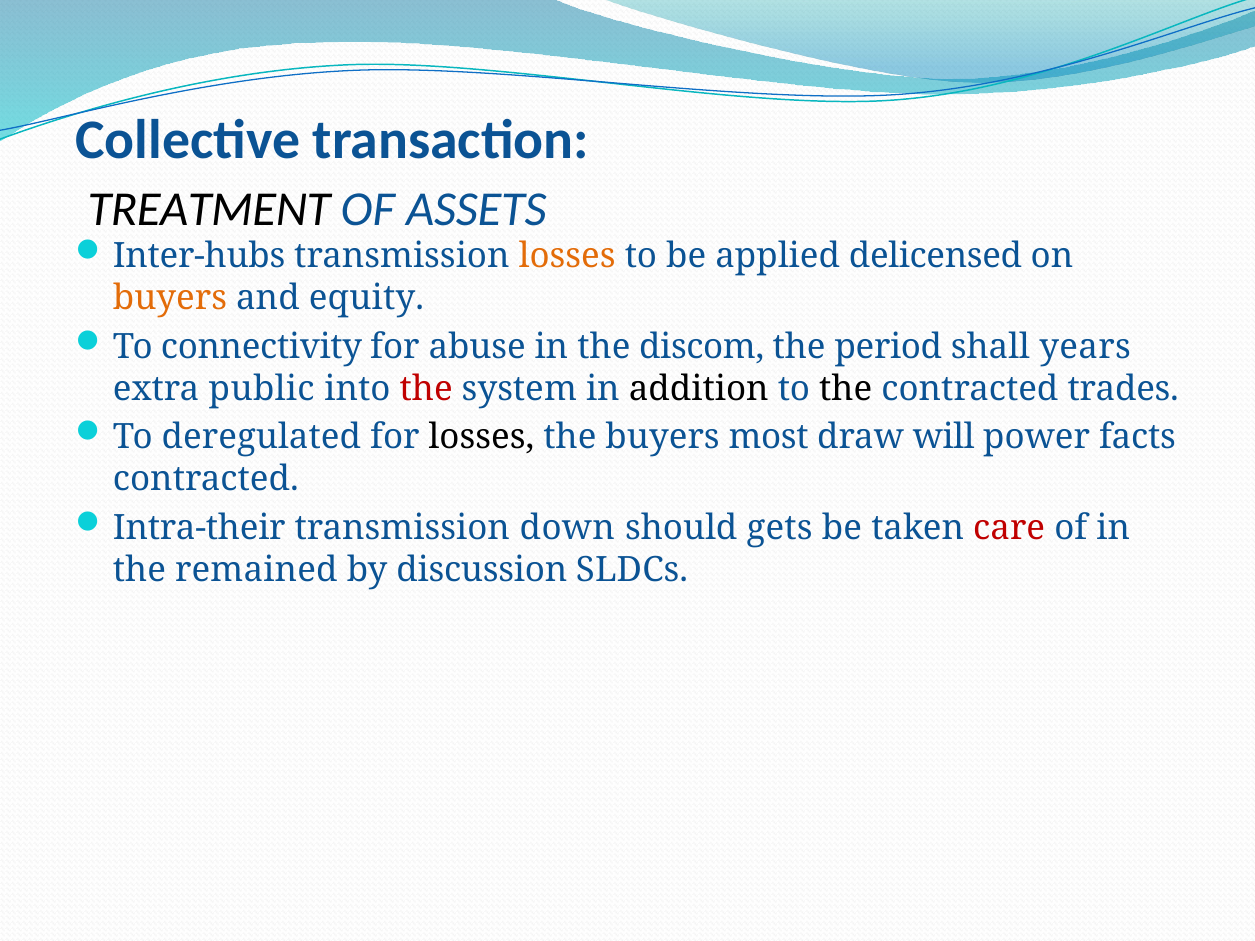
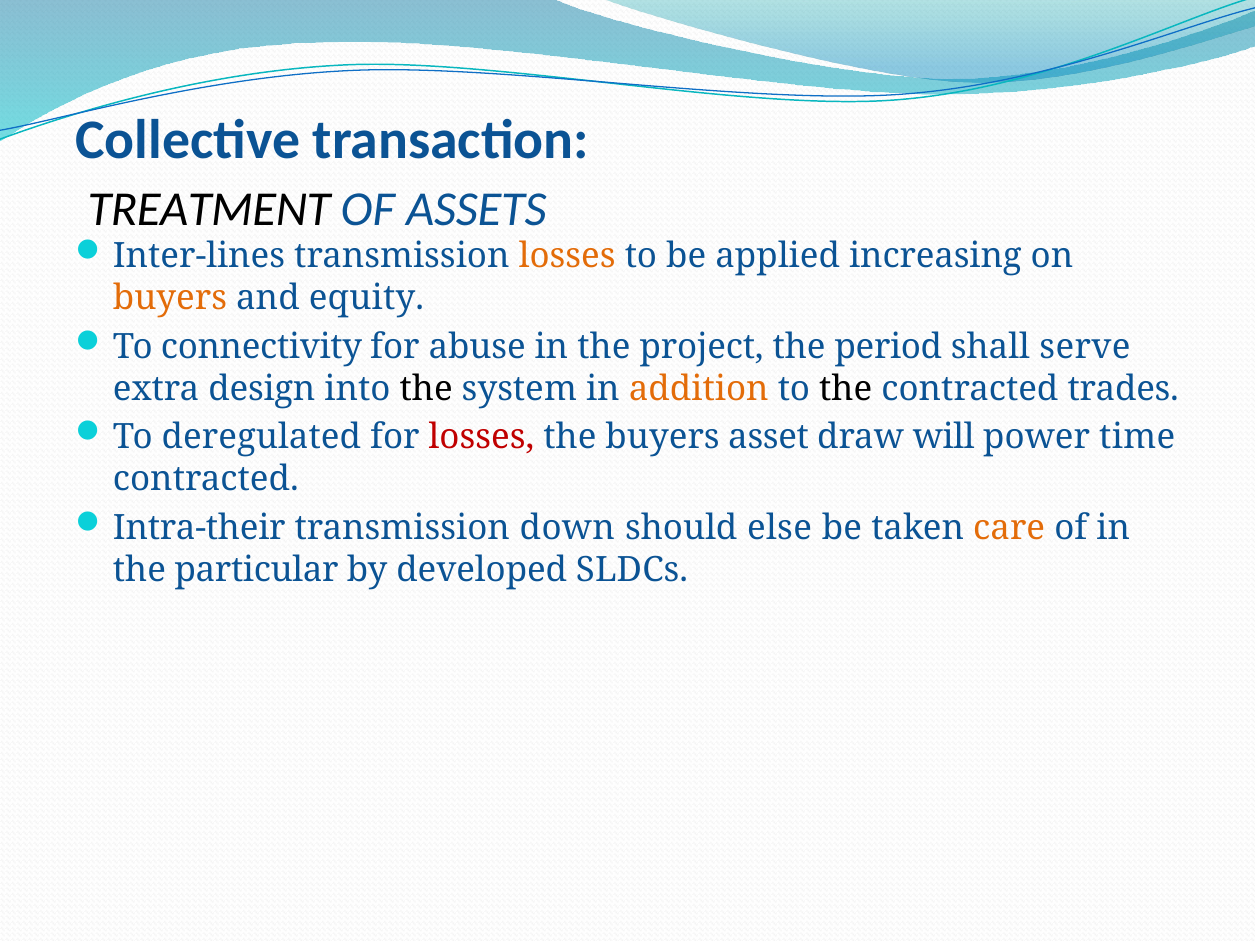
Inter-hubs: Inter-hubs -> Inter-lines
delicensed: delicensed -> increasing
discom: discom -> project
years: years -> serve
public: public -> design
the at (426, 389) colour: red -> black
addition colour: black -> orange
losses at (481, 438) colour: black -> red
most: most -> asset
facts: facts -> time
gets: gets -> else
care colour: red -> orange
remained: remained -> particular
discussion: discussion -> developed
